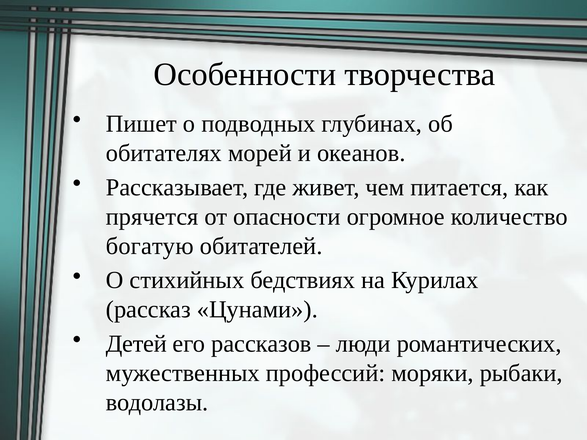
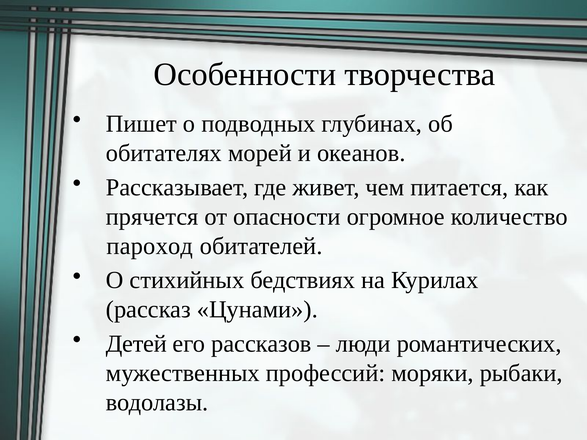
богатую: богатую -> пароход
